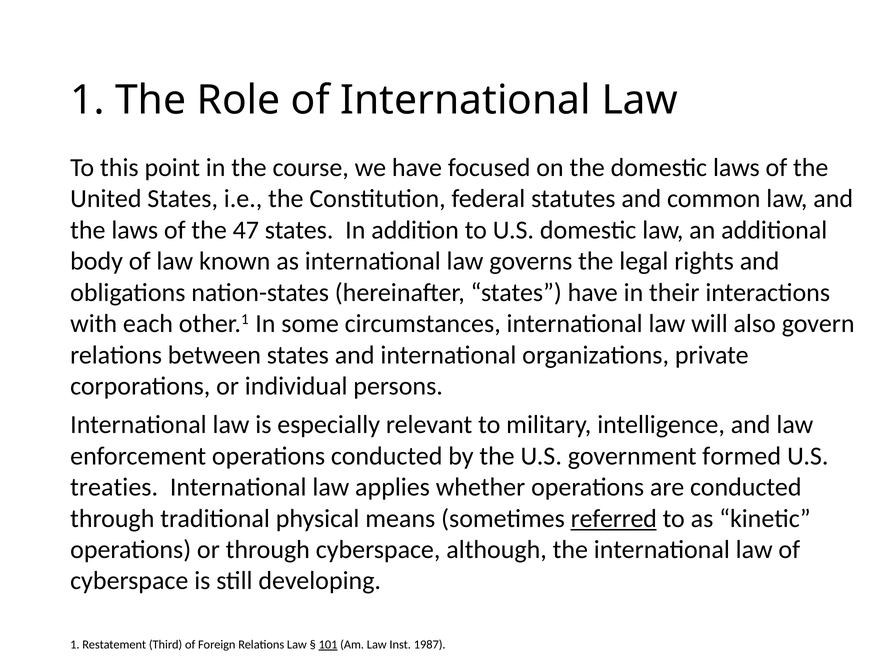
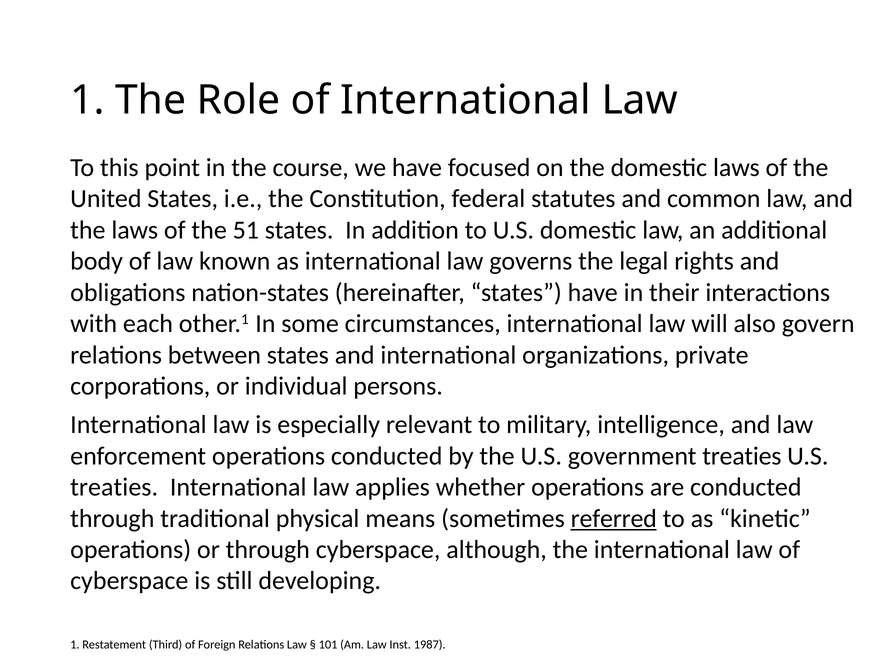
47: 47 -> 51
government formed: formed -> treaties
101 underline: present -> none
